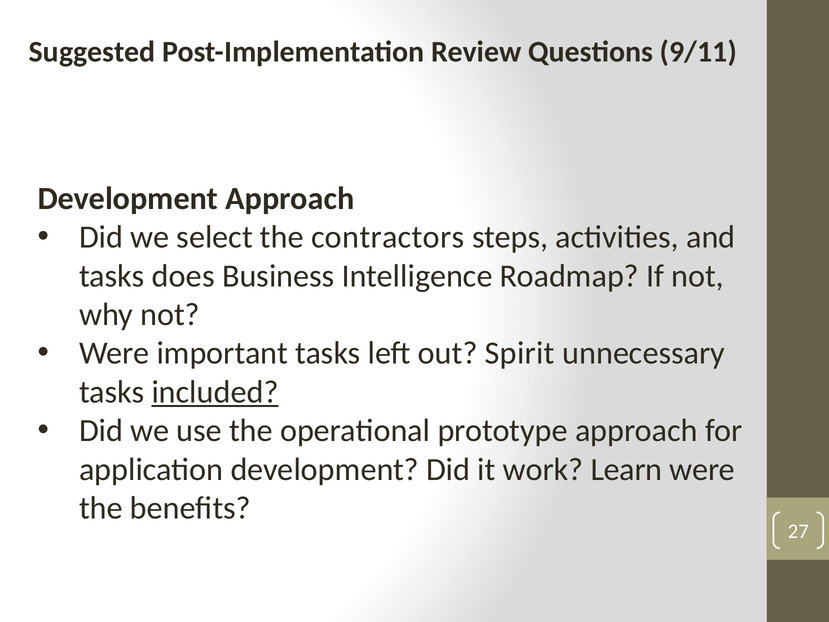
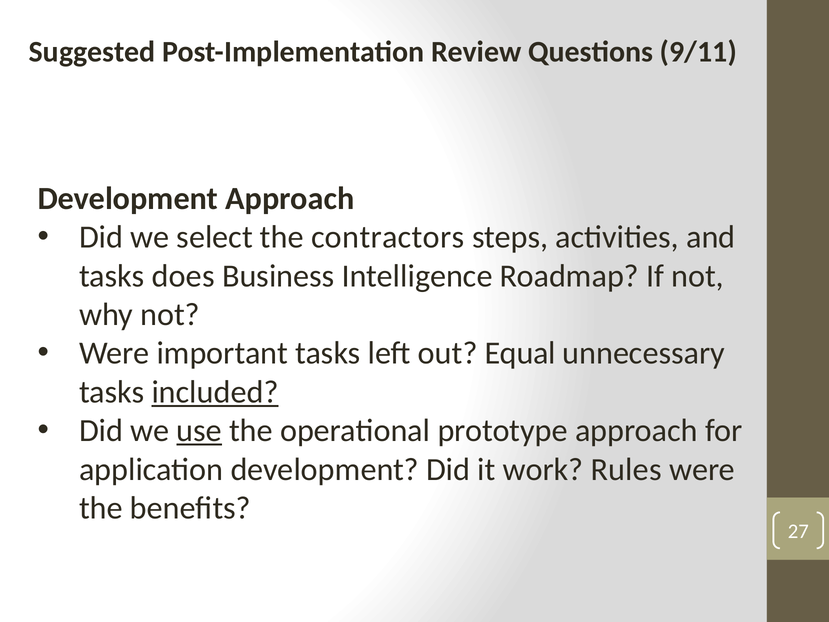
Spirit: Spirit -> Equal
use underline: none -> present
Learn: Learn -> Rules
